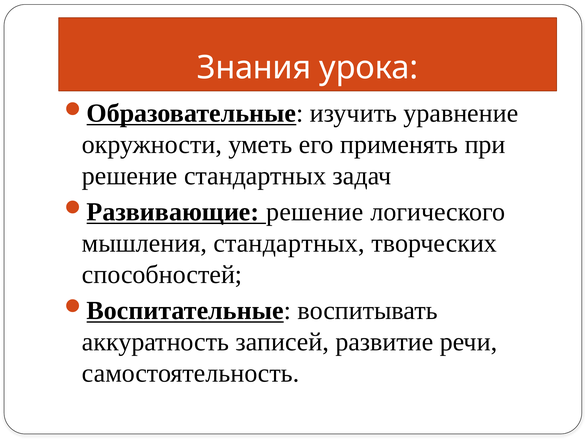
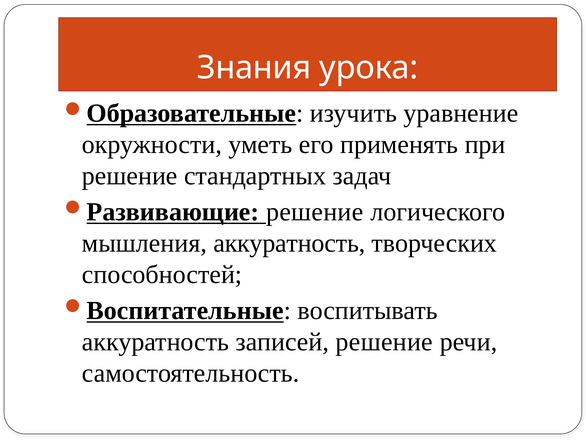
мышления стандартных: стандартных -> аккуратность
записей развитие: развитие -> решение
